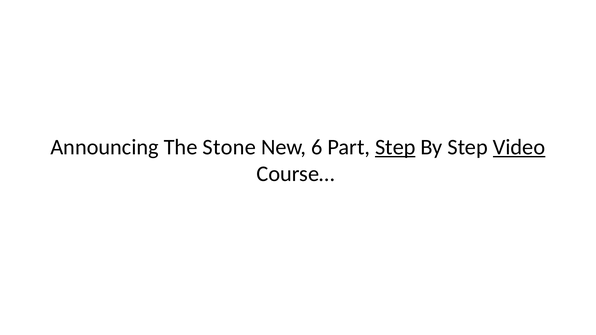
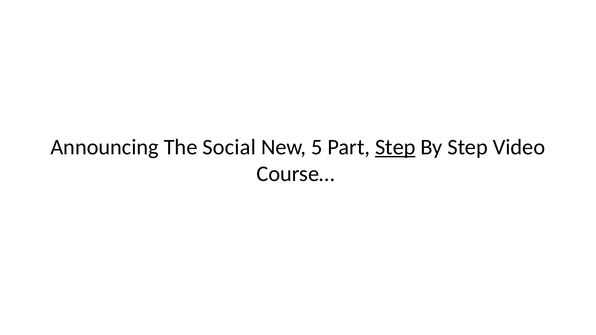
Stone: Stone -> Social
6: 6 -> 5
Video underline: present -> none
